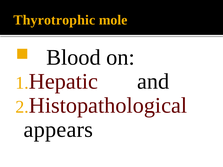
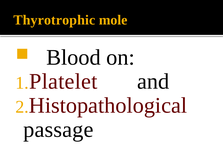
Hepatic: Hepatic -> Platelet
appears: appears -> passage
